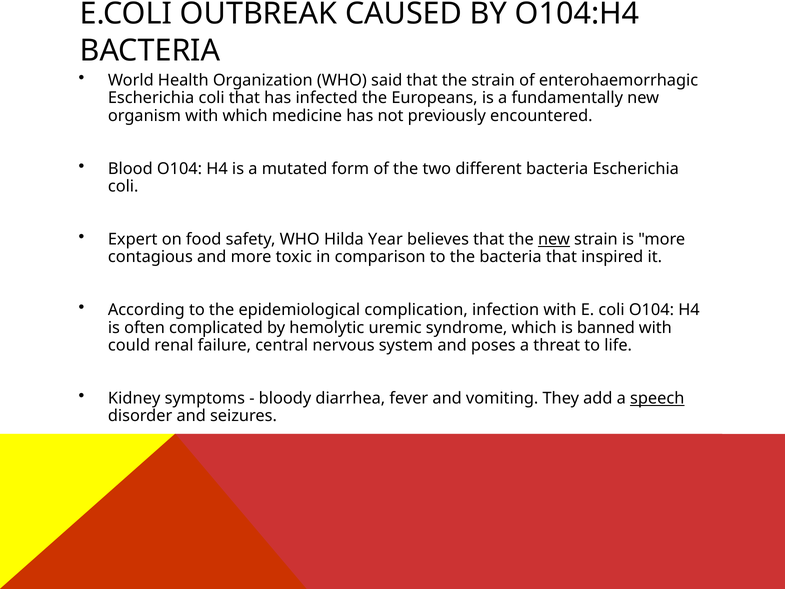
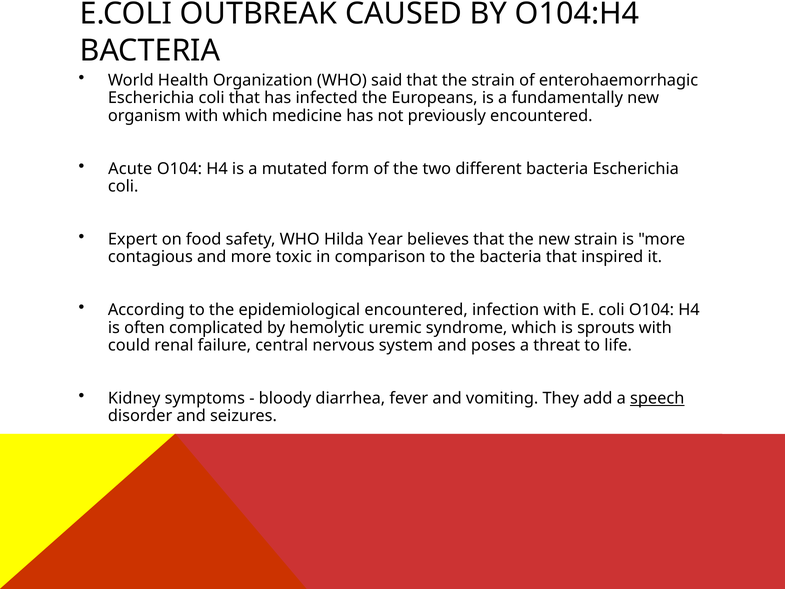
Blood: Blood -> Acute
new at (554, 239) underline: present -> none
epidemiological complication: complication -> encountered
banned: banned -> sprouts
